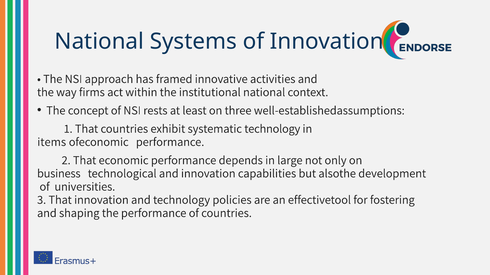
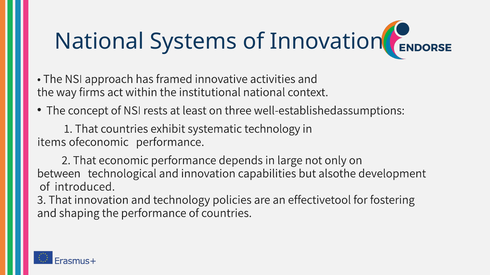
business: business -> between
universities: universities -> introduced
